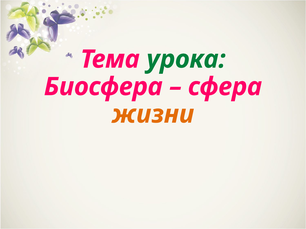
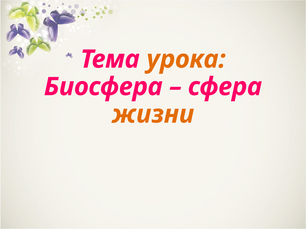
урока colour: green -> orange
